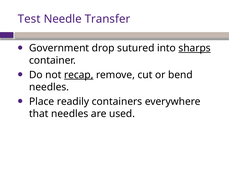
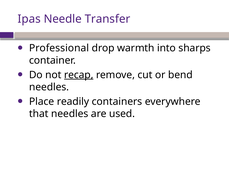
Test: Test -> Ipas
Government: Government -> Professional
sutured: sutured -> warmth
sharps underline: present -> none
